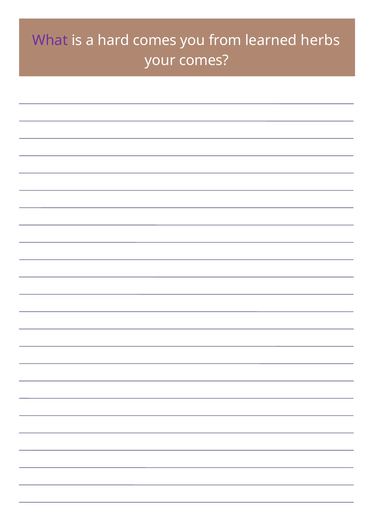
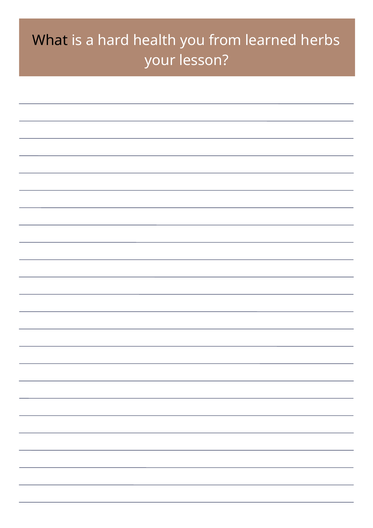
What colour: purple -> black
hard comes: comes -> health
your comes: comes -> lesson
